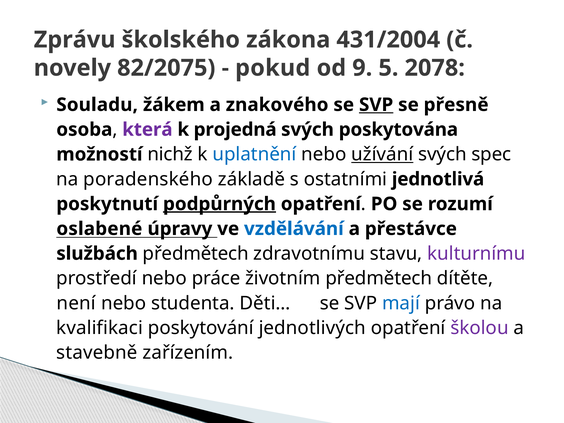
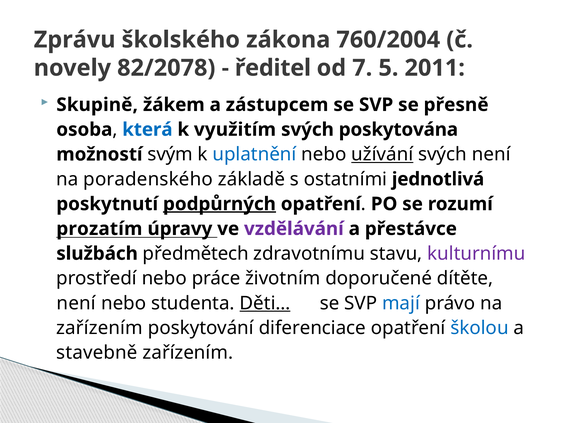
431/2004: 431/2004 -> 760/2004
82/2075: 82/2075 -> 82/2078
pokud: pokud -> ředitel
9: 9 -> 7
2078: 2078 -> 2011
Souladu: Souladu -> Skupině
znakového: znakového -> zástupcem
SVP at (376, 105) underline: present -> none
která colour: purple -> blue
projedná: projedná -> využitím
nichž: nichž -> svým
svých spec: spec -> není
oslabené: oslabené -> prozatím
vzdělávání colour: blue -> purple
životním předmětech: předmětech -> doporučené
Děti… underline: none -> present
kvalifikaci at (100, 328): kvalifikaci -> zařízením
jednotlivých: jednotlivých -> diferenciace
školou colour: purple -> blue
